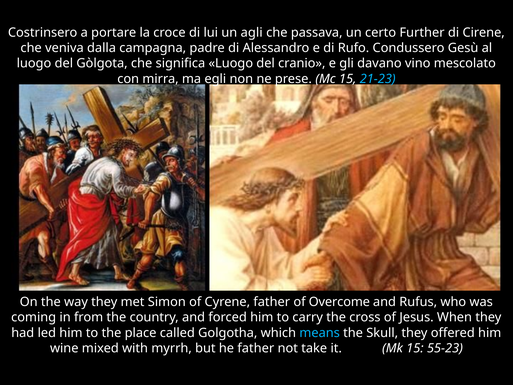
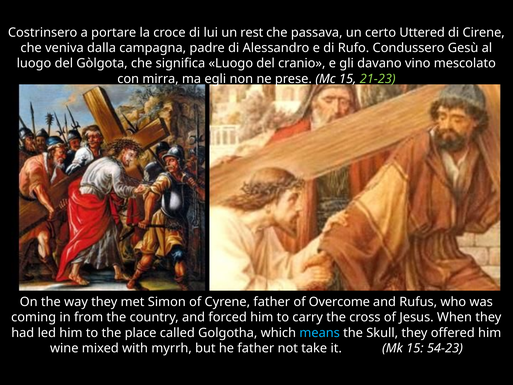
agli: agli -> rest
Further: Further -> Uttered
21-23 colour: light blue -> light green
55-23: 55-23 -> 54-23
